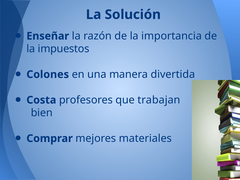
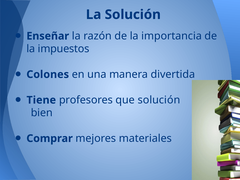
Costa: Costa -> Tiene
que trabajan: trabajan -> solución
